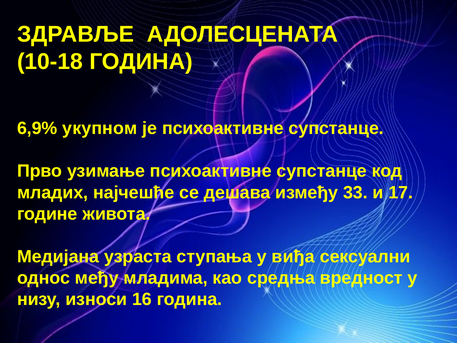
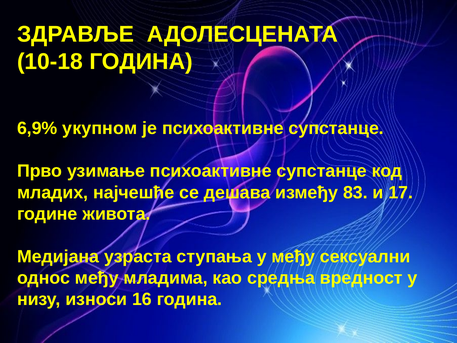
33: 33 -> 83
у виђа: виђа -> међу
